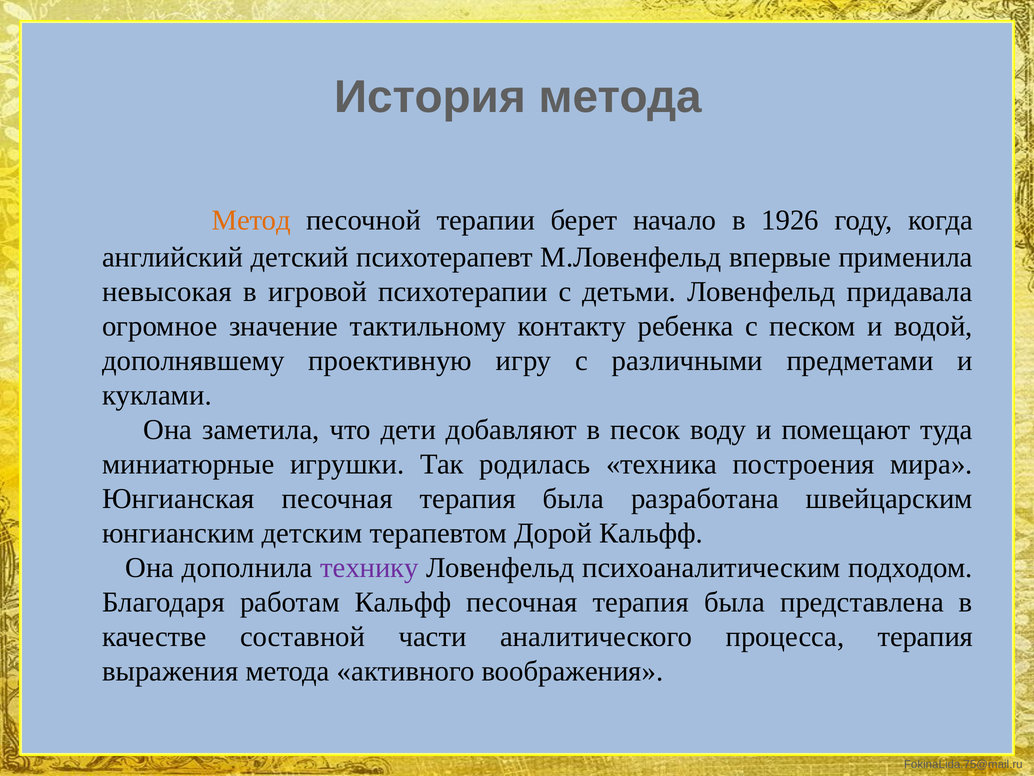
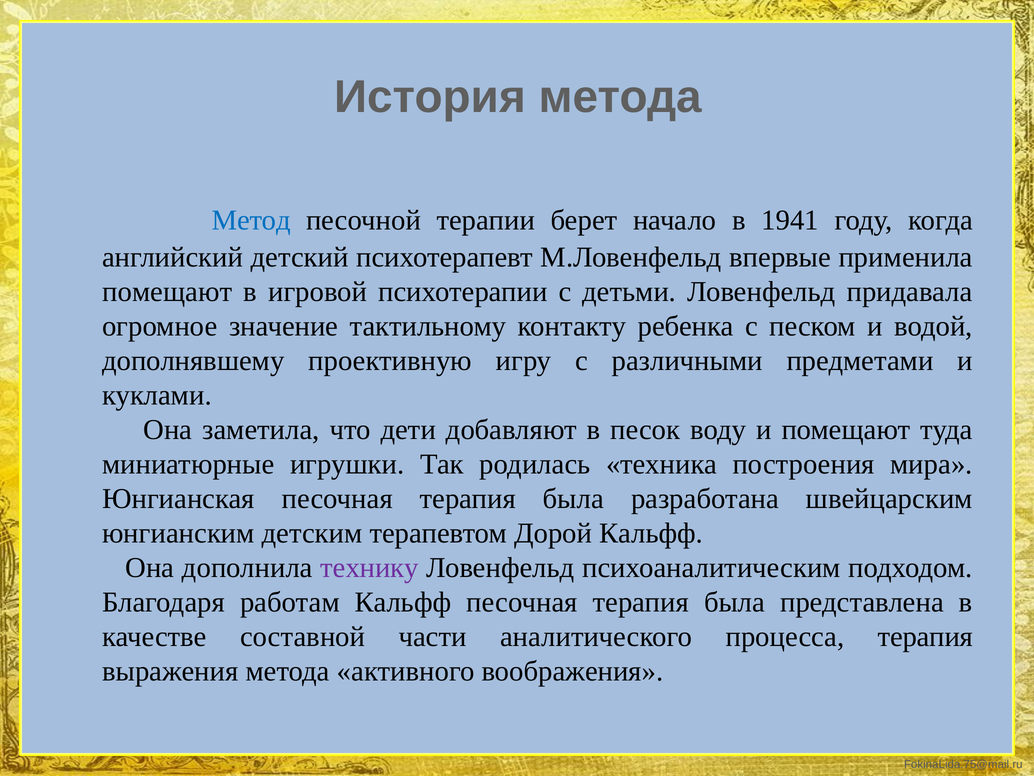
Метод colour: orange -> blue
1926: 1926 -> 1941
невысокая at (167, 291): невысокая -> помещают
